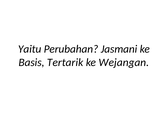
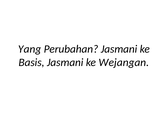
Yaitu: Yaitu -> Yang
Basis Tertarik: Tertarik -> Jasmani
